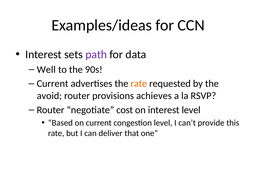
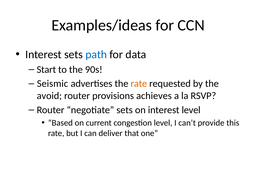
path colour: purple -> blue
Well: Well -> Start
Current at (53, 84): Current -> Seismic
negotiate cost: cost -> sets
